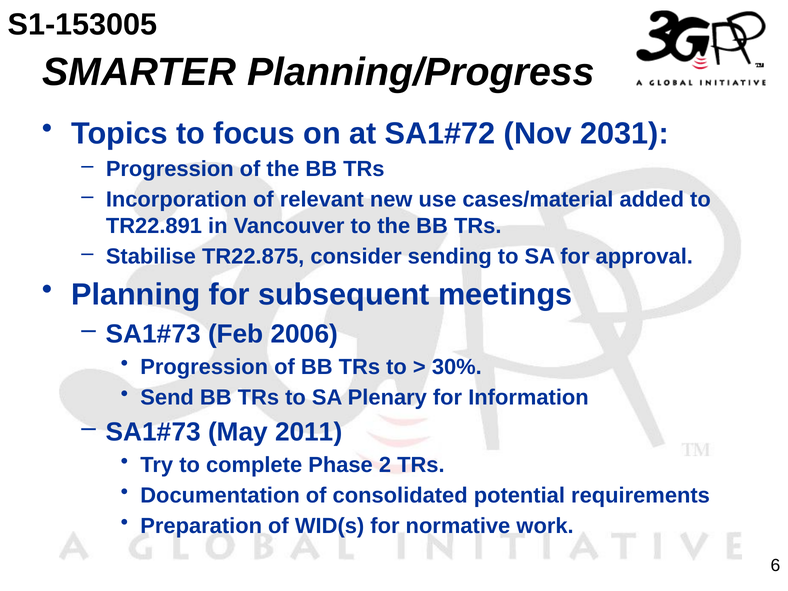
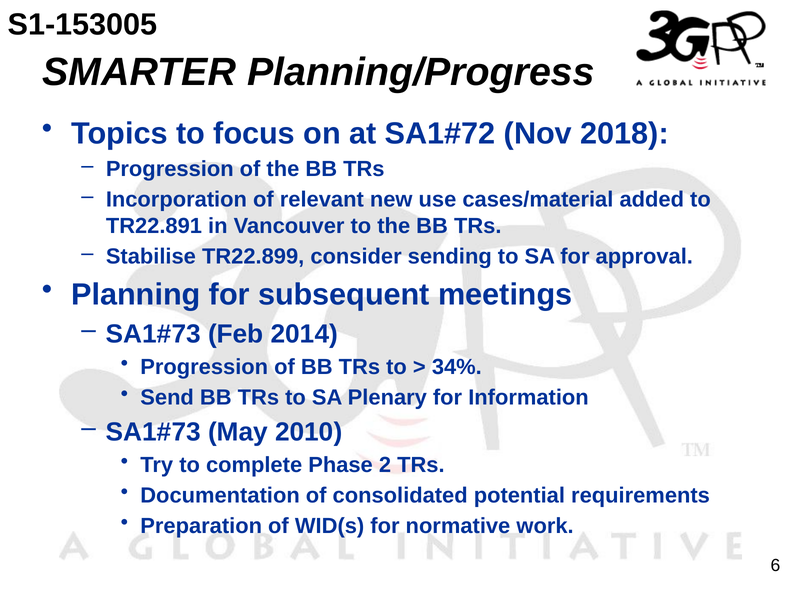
2031: 2031 -> 2018
TR22.875: TR22.875 -> TR22.899
2006: 2006 -> 2014
30%: 30% -> 34%
2011: 2011 -> 2010
